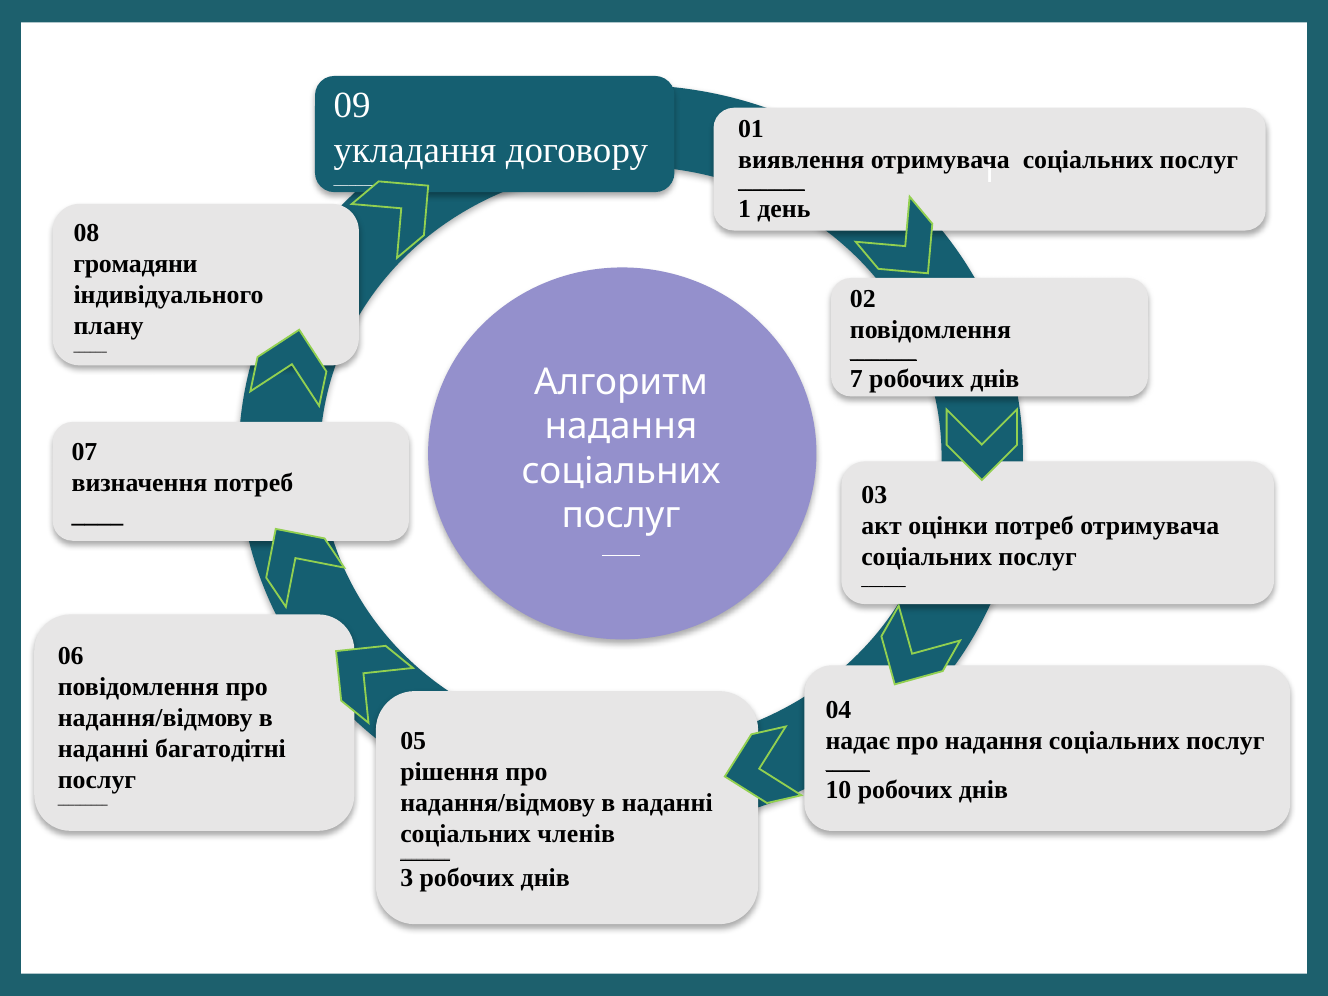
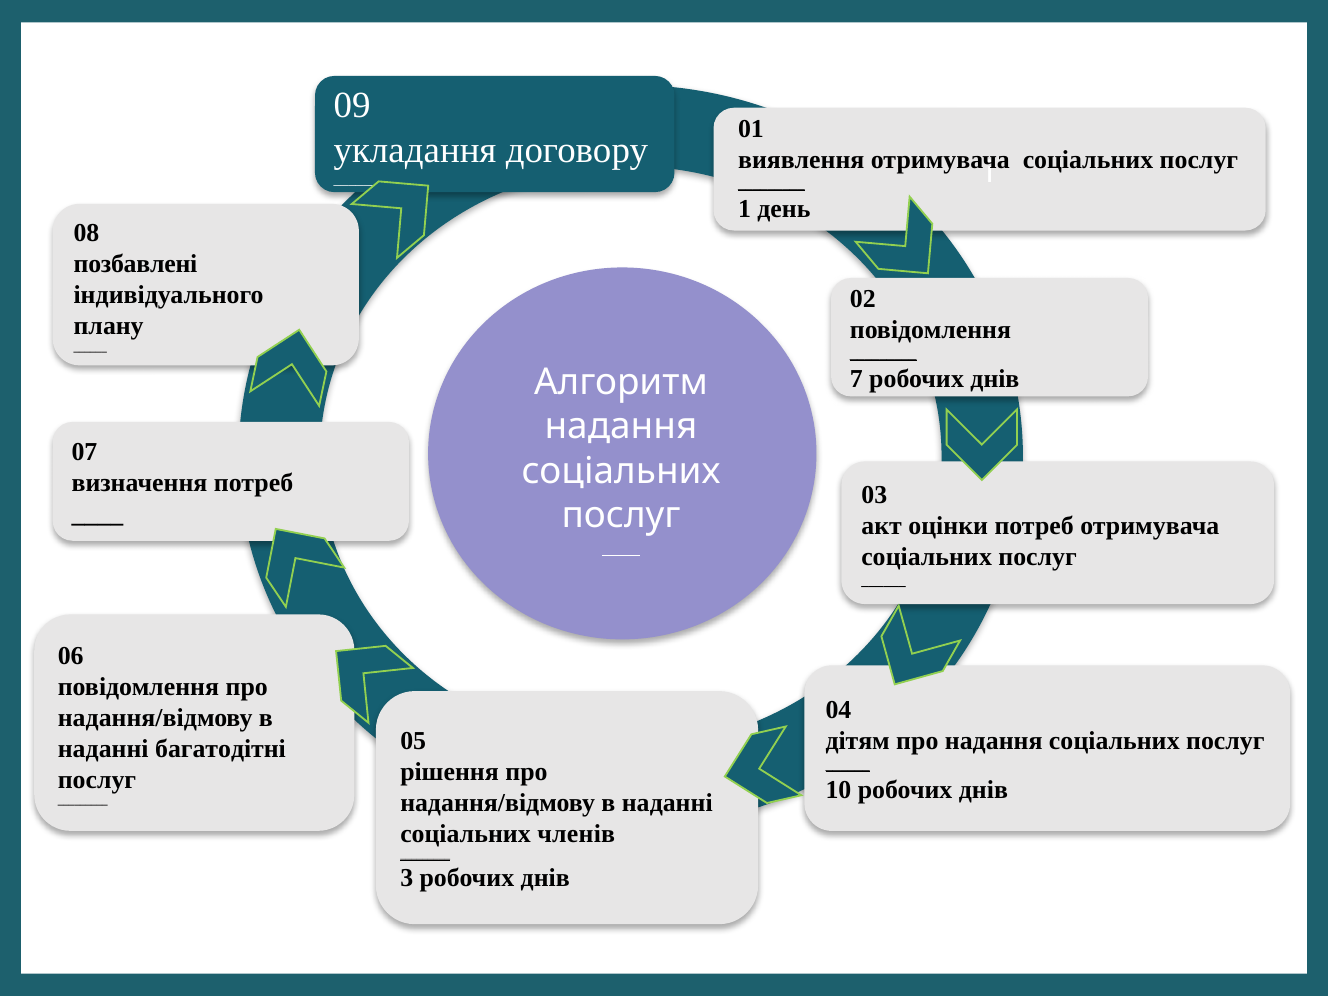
громадяни: громадяни -> позбавлені
надає: надає -> дітям
